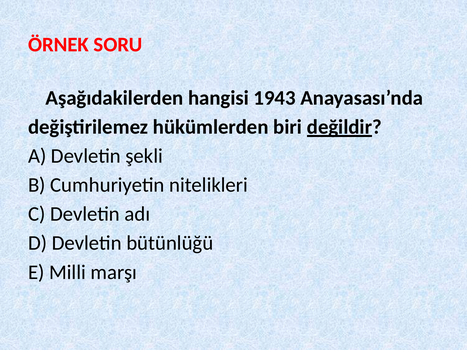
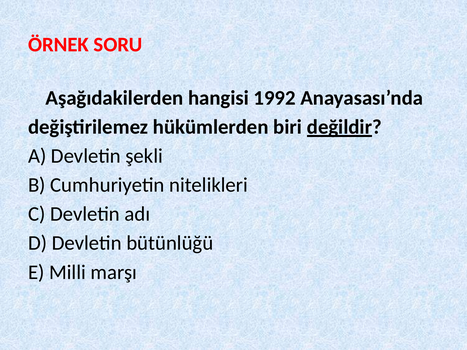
1943: 1943 -> 1992
